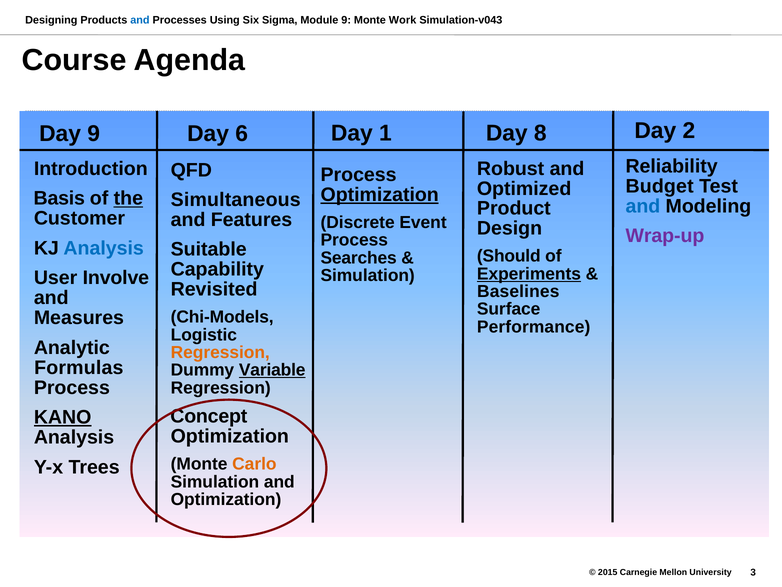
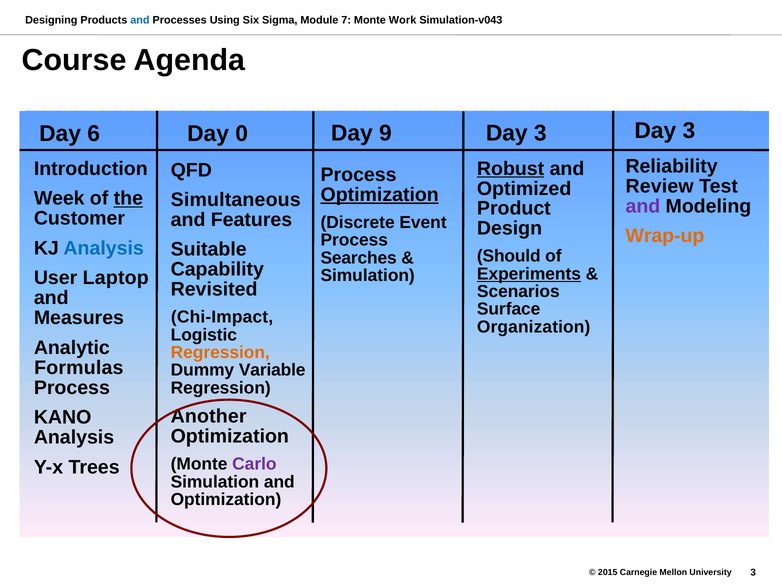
9 at (346, 20): 9 -> 7
2 at (689, 131): 2 -> 3
Day 9: 9 -> 6
6: 6 -> 0
1: 1 -> 9
8 at (540, 133): 8 -> 3
Robust underline: none -> present
Budget: Budget -> Review
Basis: Basis -> Week
and at (643, 206) colour: blue -> purple
Wrap-up colour: purple -> orange
Involve: Involve -> Laptop
Baselines: Baselines -> Scenarios
Chi-Models: Chi-Models -> Chi-Impact
Performance: Performance -> Organization
Variable underline: present -> none
Concept: Concept -> Another
KANO underline: present -> none
Carlo colour: orange -> purple
